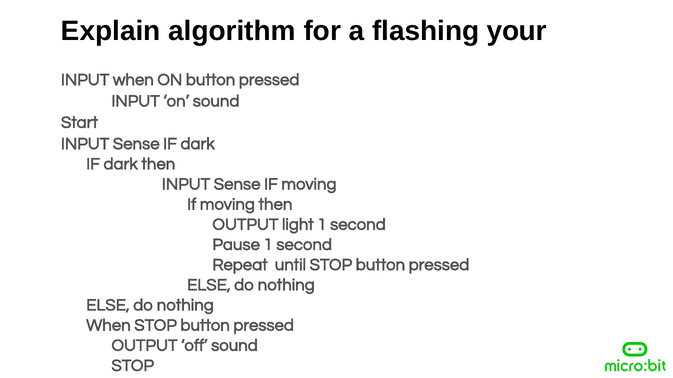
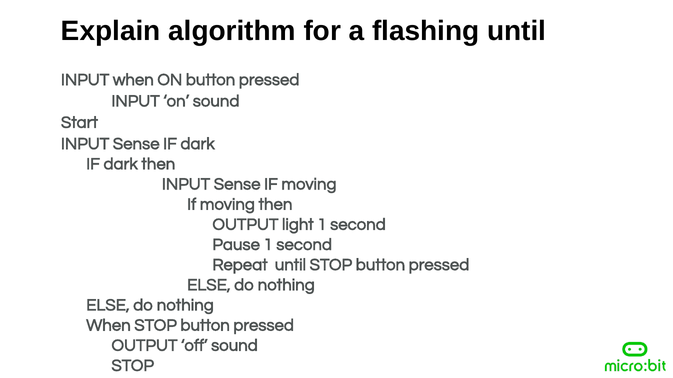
flashing your: your -> until
